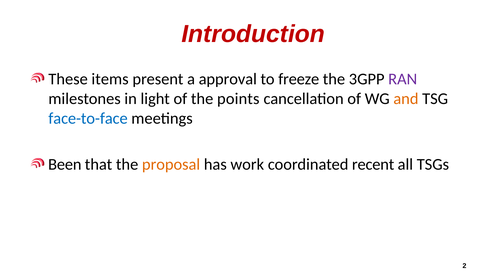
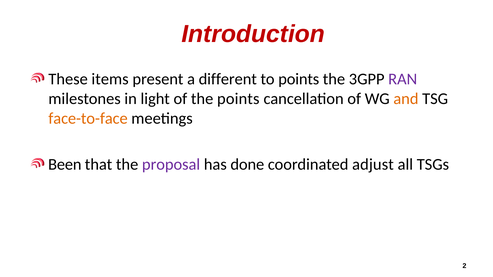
approval: approval -> different
to freeze: freeze -> points
face-to-face colour: blue -> orange
proposal colour: orange -> purple
work: work -> done
recent: recent -> adjust
